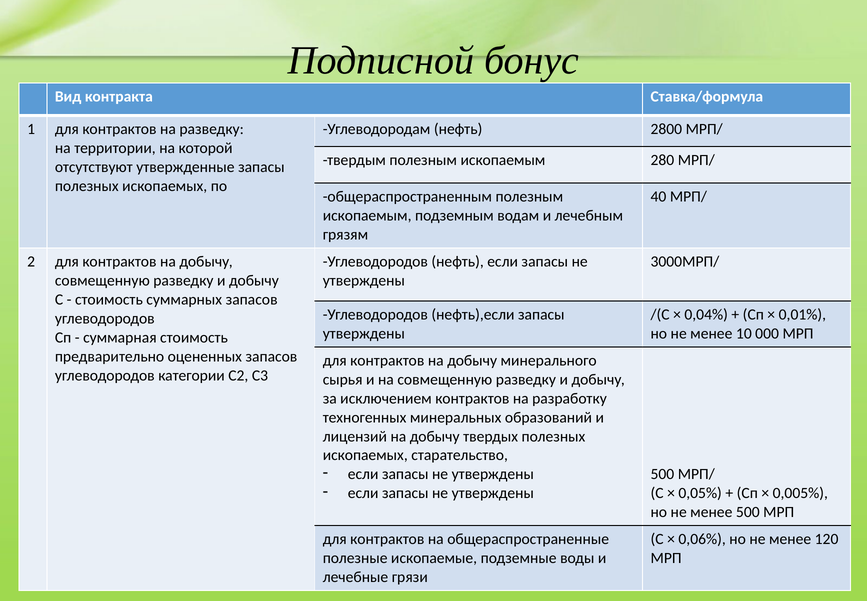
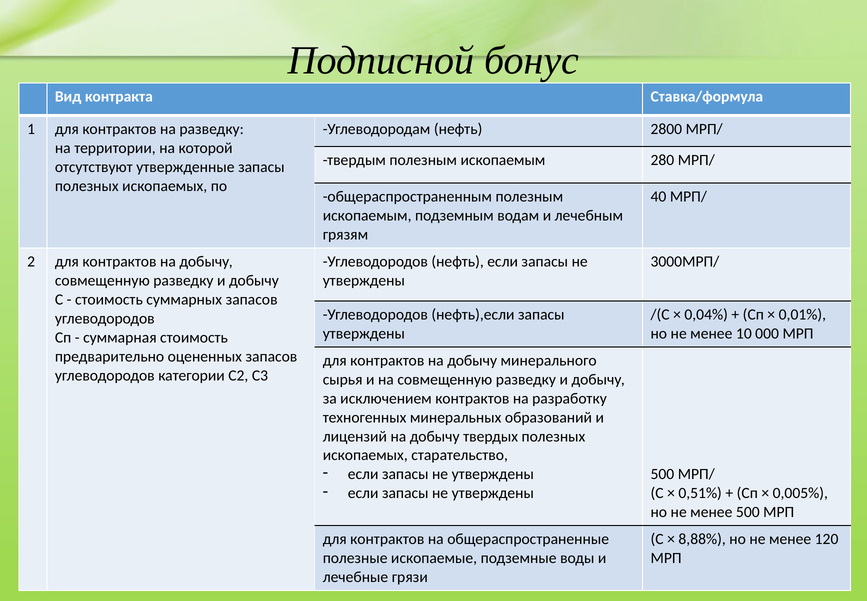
0,05%: 0,05% -> 0,51%
0,06%: 0,06% -> 8,88%
